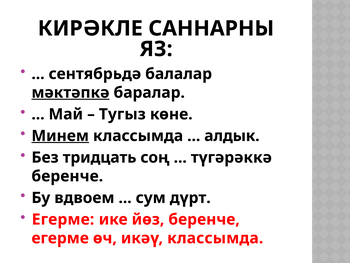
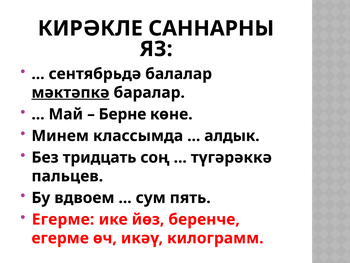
Тугыз: Тугыз -> Берне
Минем underline: present -> none
беренче at (67, 176): беренче -> пальцев
дүрт: дүрт -> пять
икәү классымда: классымда -> килограмм
